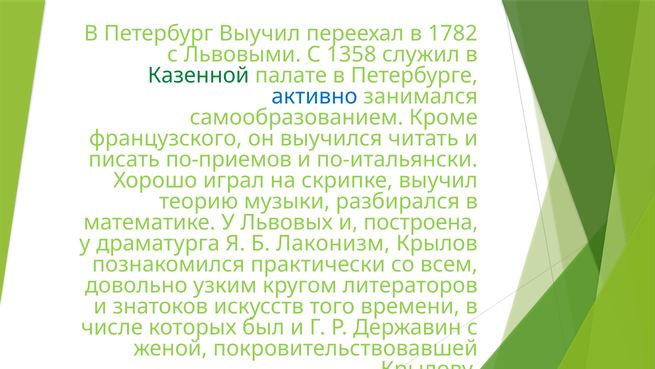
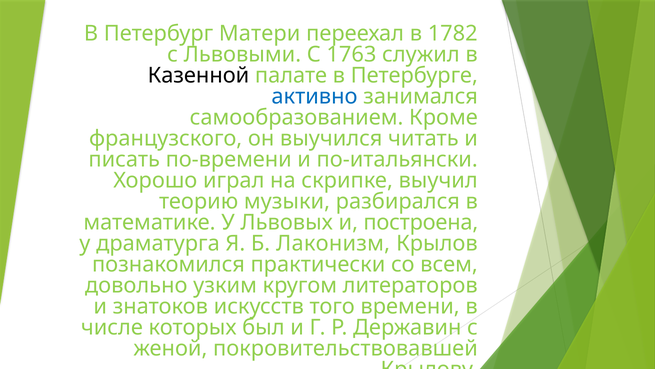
Петербург Выучил: Выучил -> Матери
1358: 1358 -> 1763
Казенной colour: green -> black
по-приемов: по-приемов -> по-времени
